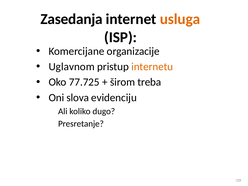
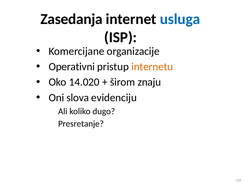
usluga colour: orange -> blue
Uglavnom: Uglavnom -> Operativni
77.725: 77.725 -> 14.020
treba: treba -> znaju
